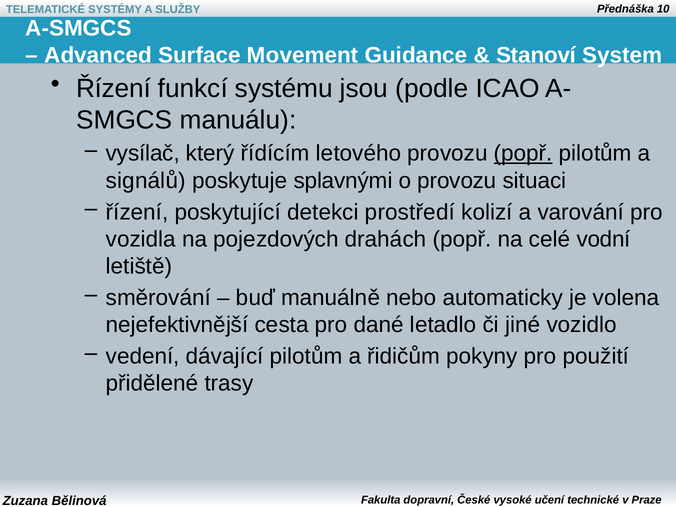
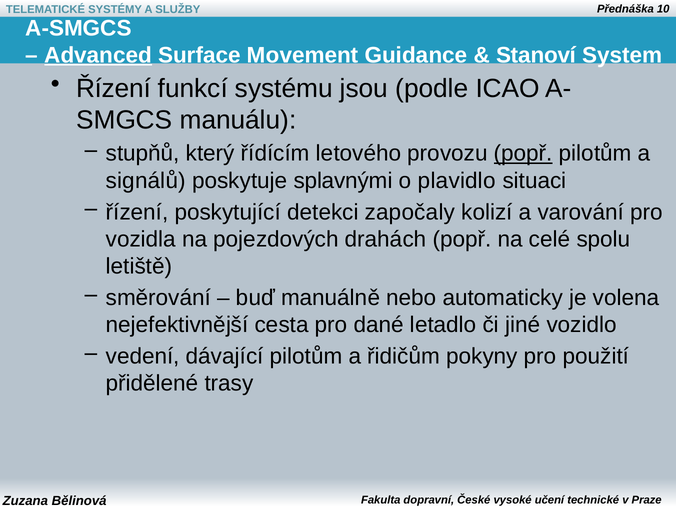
Advanced underline: none -> present
vysílač: vysílač -> stupňů
o provozu: provozu -> plavidlo
prostředí: prostředí -> započaly
vodní: vodní -> spolu
